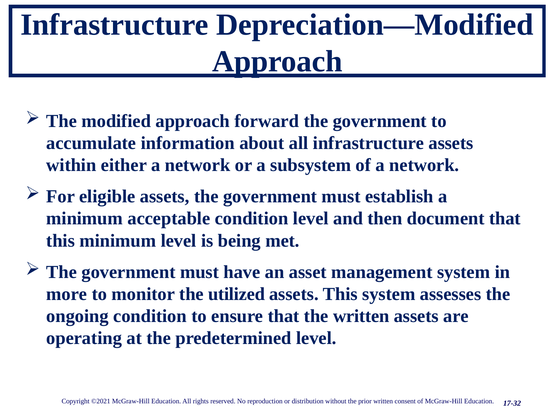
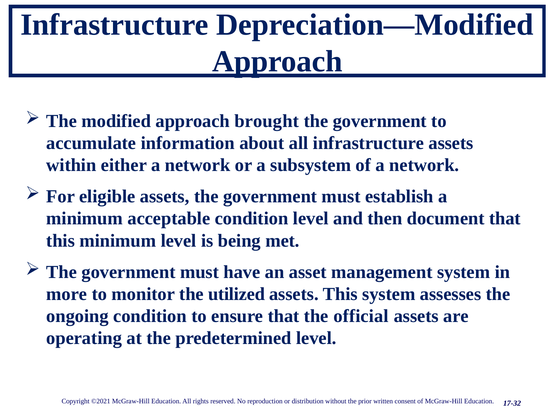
forward: forward -> brought
the written: written -> official
